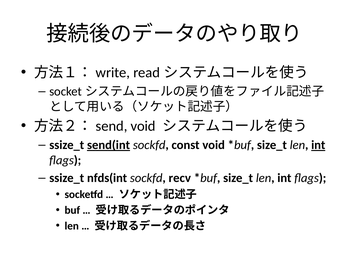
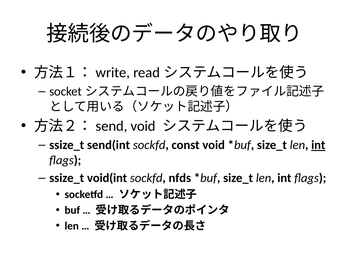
send(int underline: present -> none
nfds(int: nfds(int -> void(int
recv: recv -> nfds
